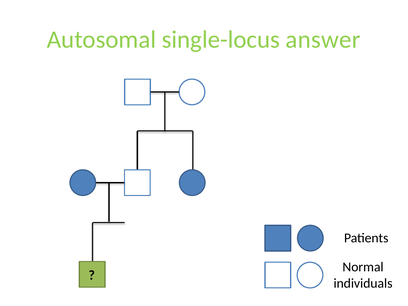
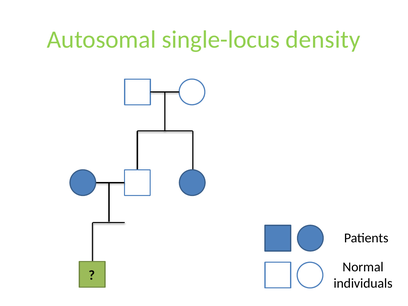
answer: answer -> density
